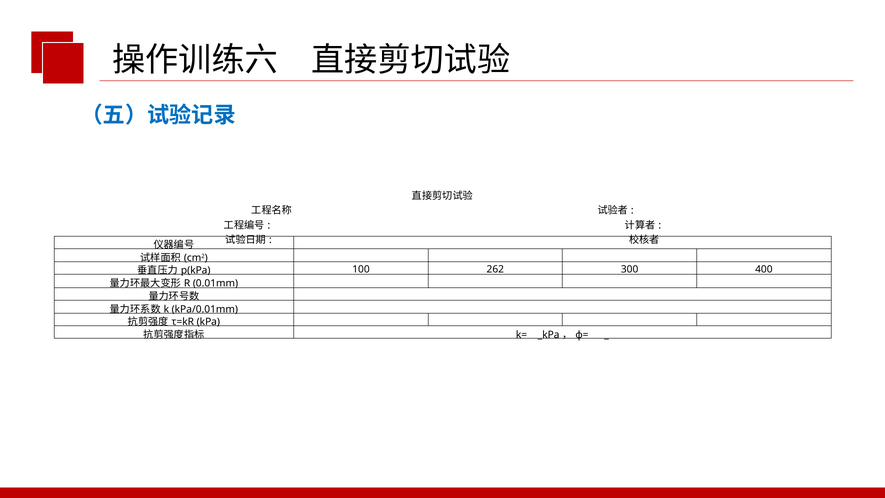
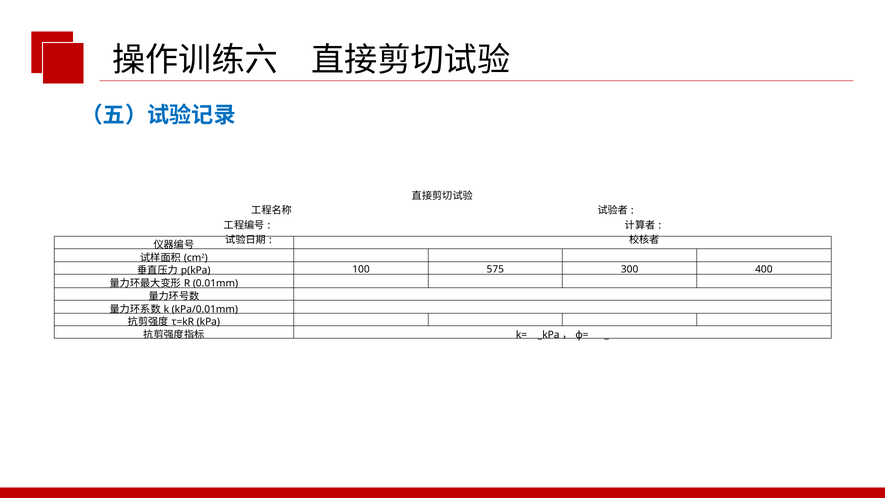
262: 262 -> 575
